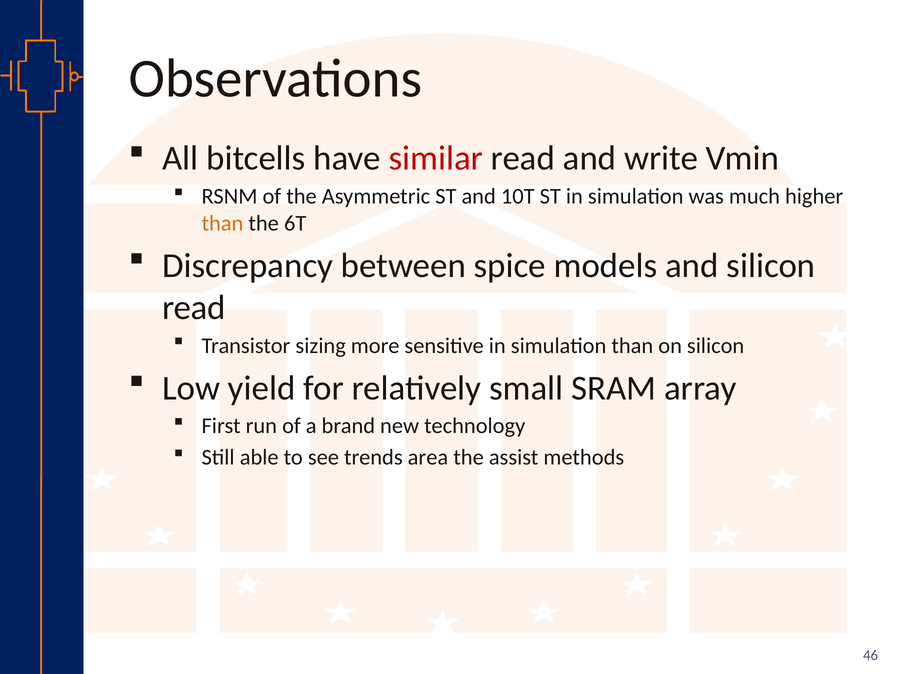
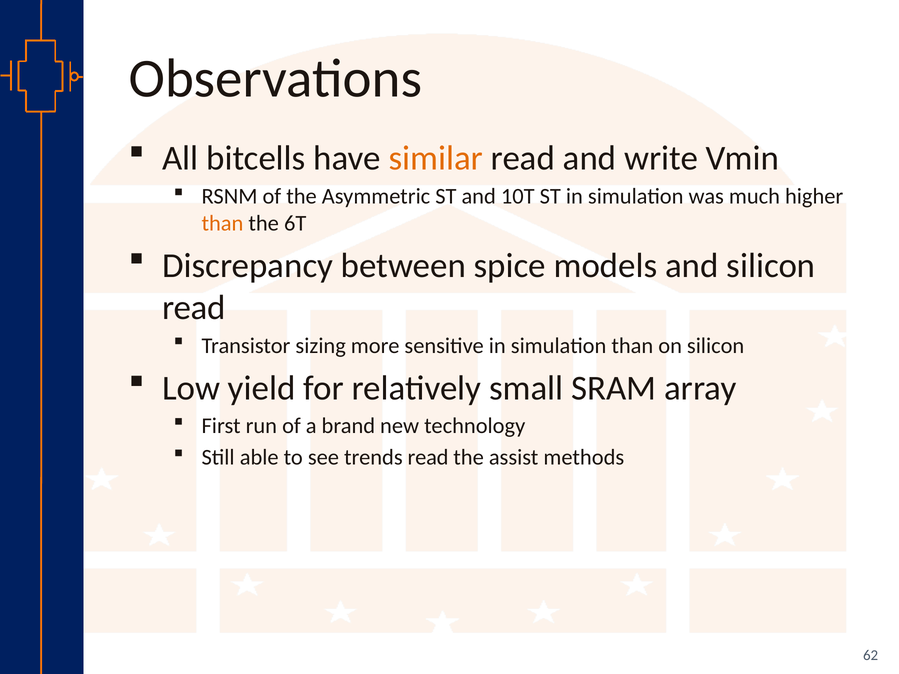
similar colour: red -> orange
trends area: area -> read
46: 46 -> 62
